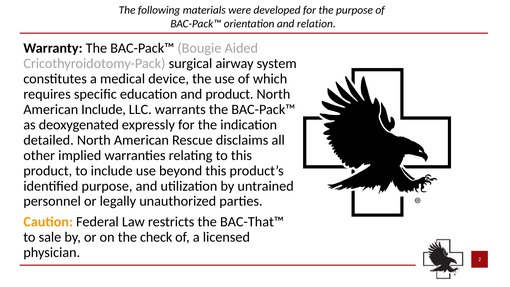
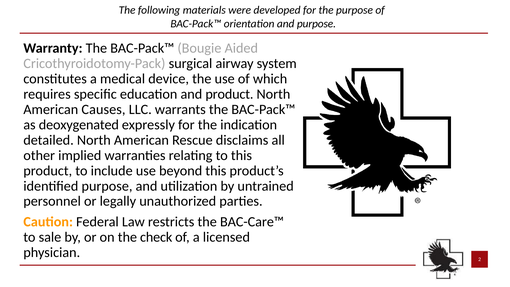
and relation: relation -> purpose
American Include: Include -> Causes
BAC-That™: BAC-That™ -> BAC-Care™
